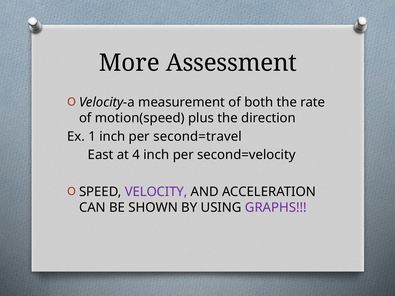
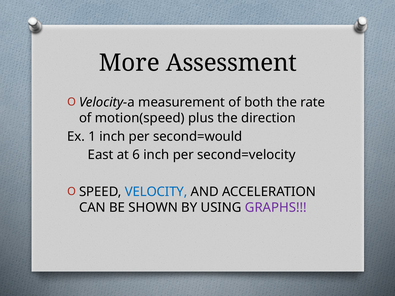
second=travel: second=travel -> second=would
4: 4 -> 6
VELOCITY colour: purple -> blue
